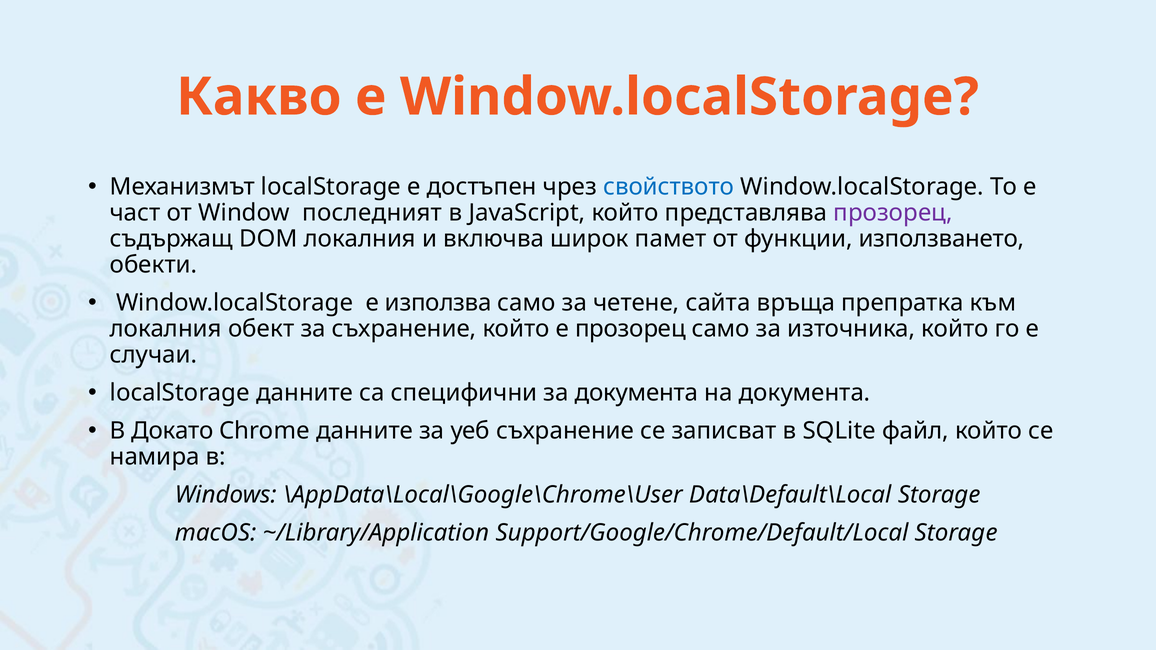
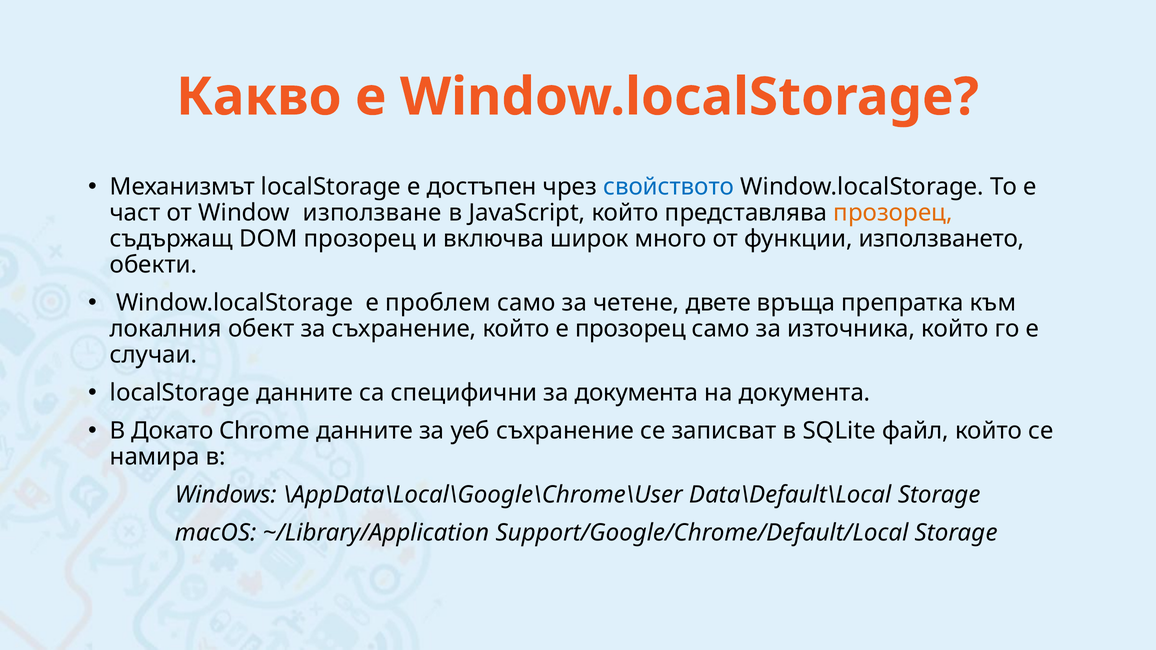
последният: последният -> използване
прозорец at (893, 213) colour: purple -> orange
DOM локалния: локалния -> прозорец
памет: памет -> много
използва: използва -> проблем
сайта: сайта -> двете
